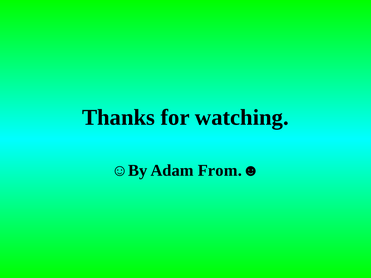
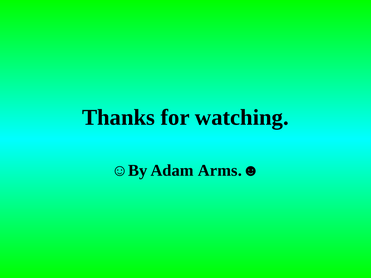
From.☻: From.☻ -> Arms.☻
